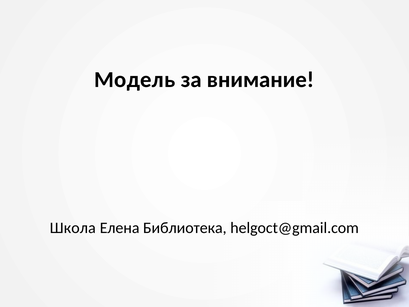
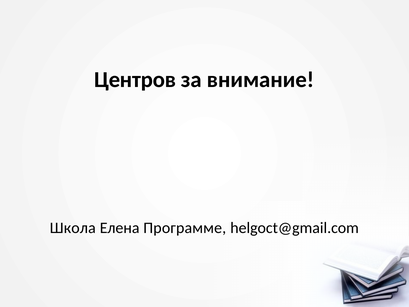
Модель: Модель -> Центров
Библиотека: Библиотека -> Программе
